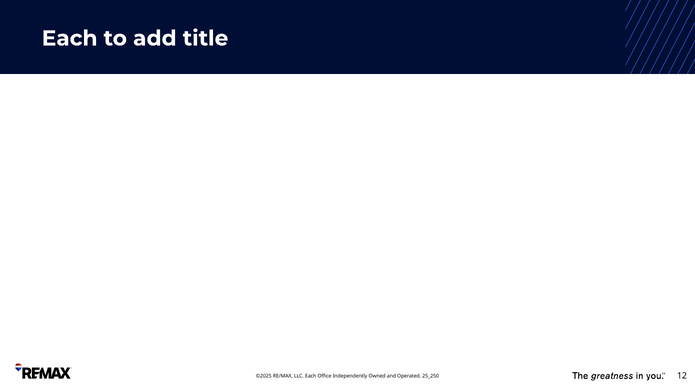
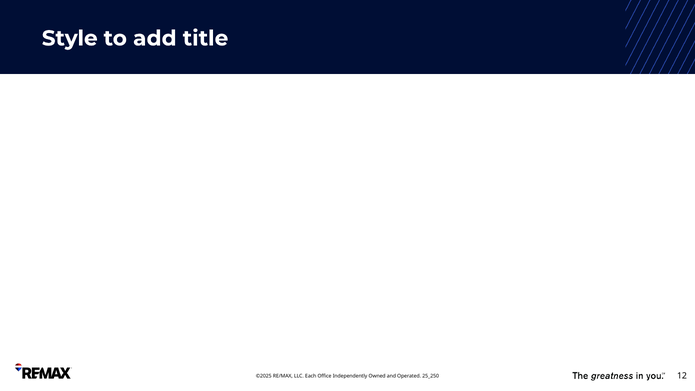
Each at (70, 38): Each -> Style
